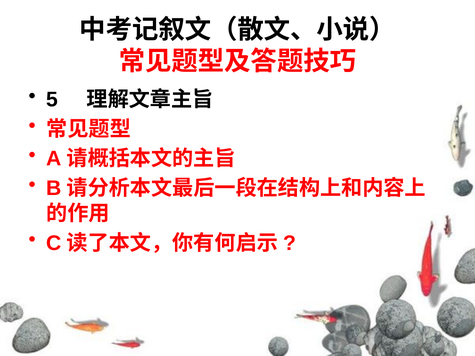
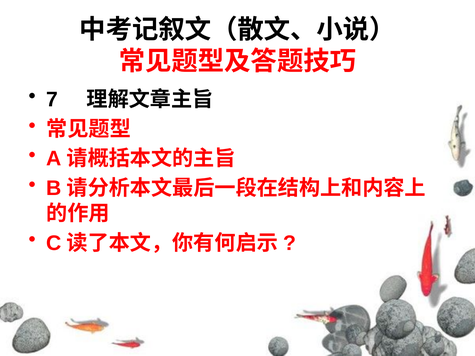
5: 5 -> 7
